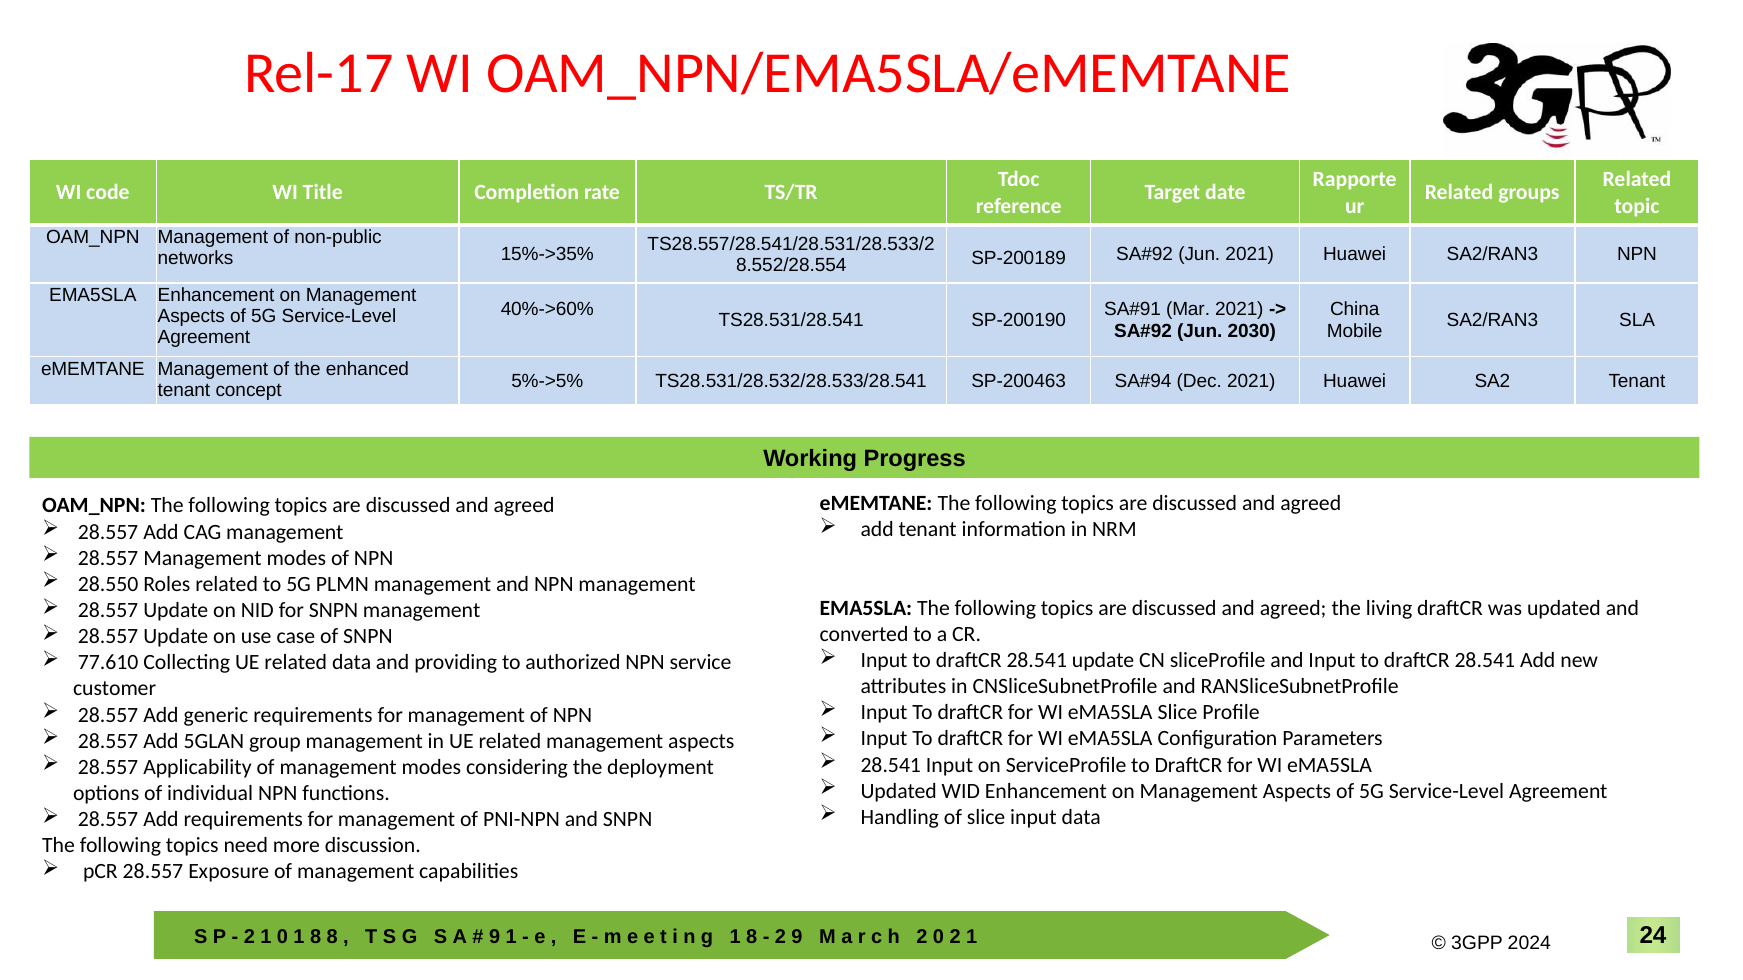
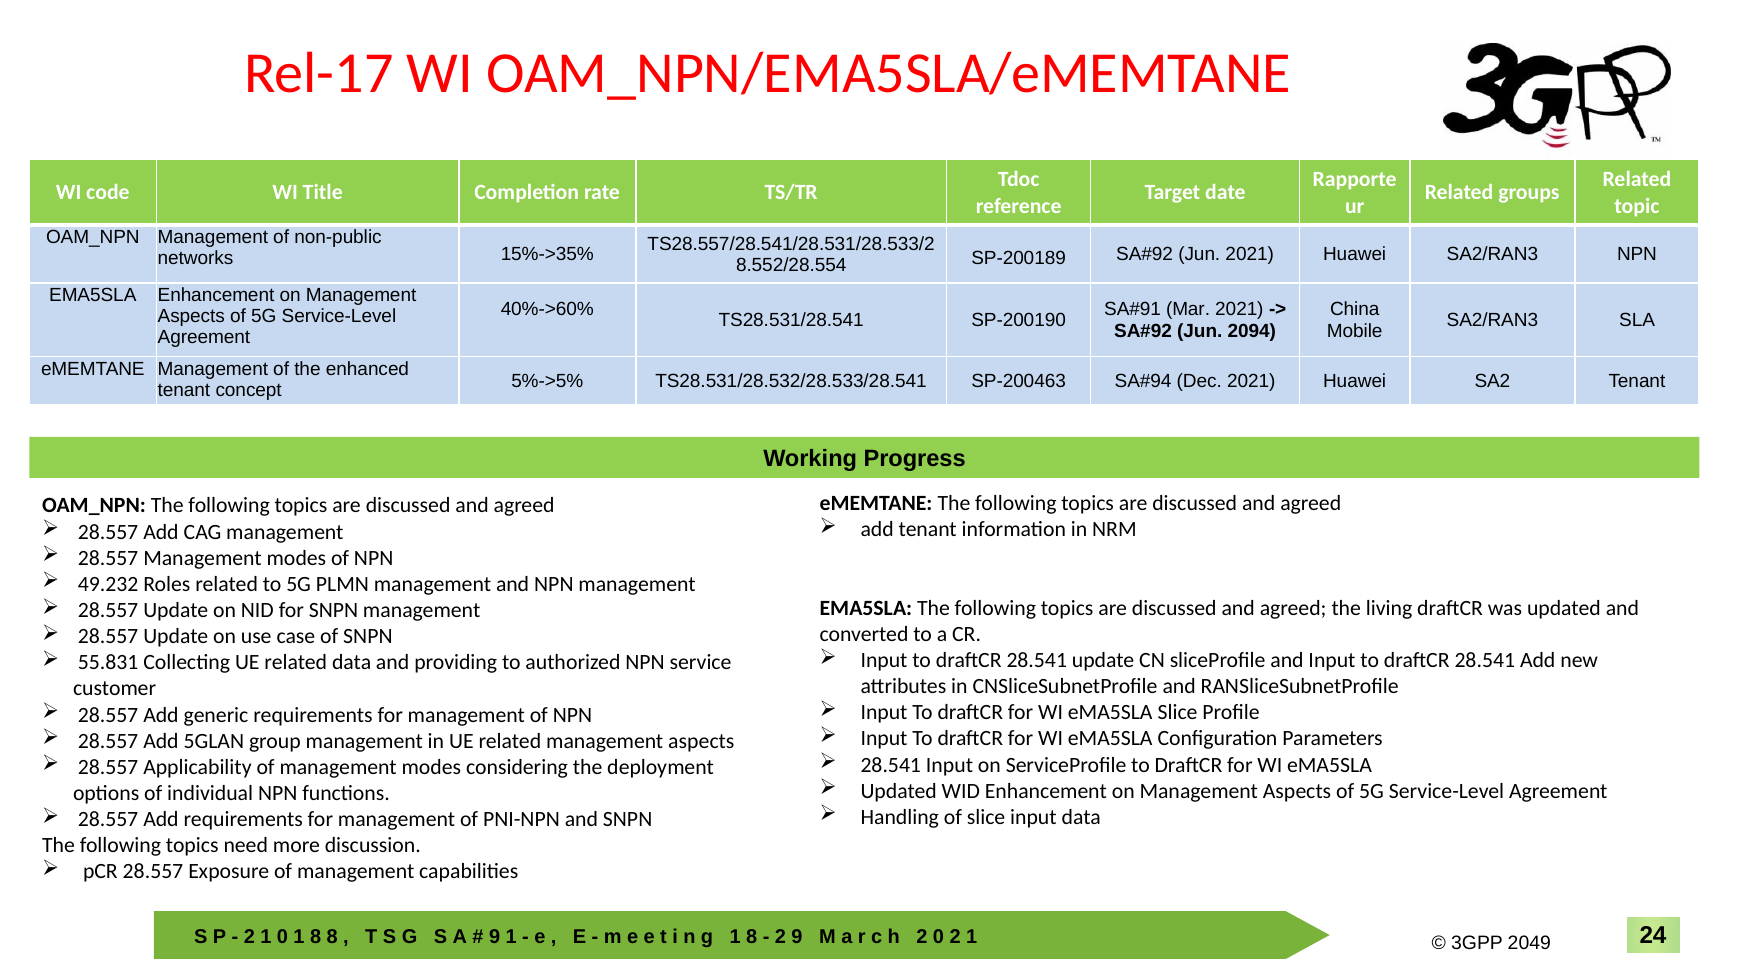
2030: 2030 -> 2094
28.550: 28.550 -> 49.232
77.610: 77.610 -> 55.831
2024: 2024 -> 2049
